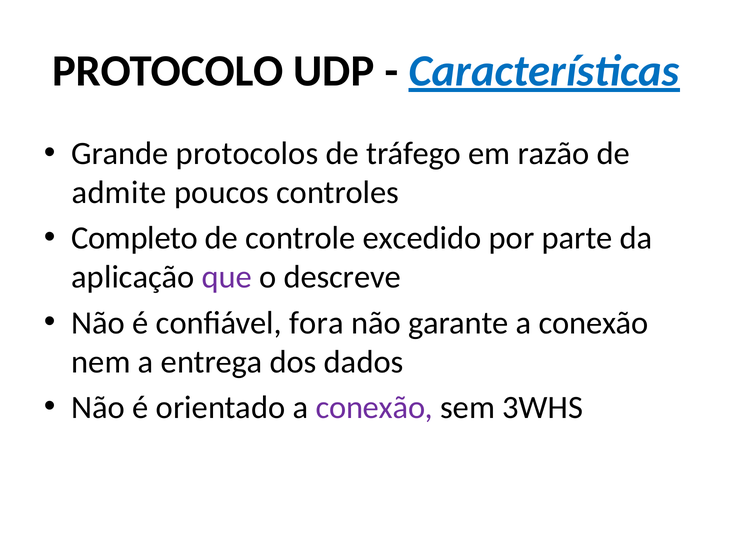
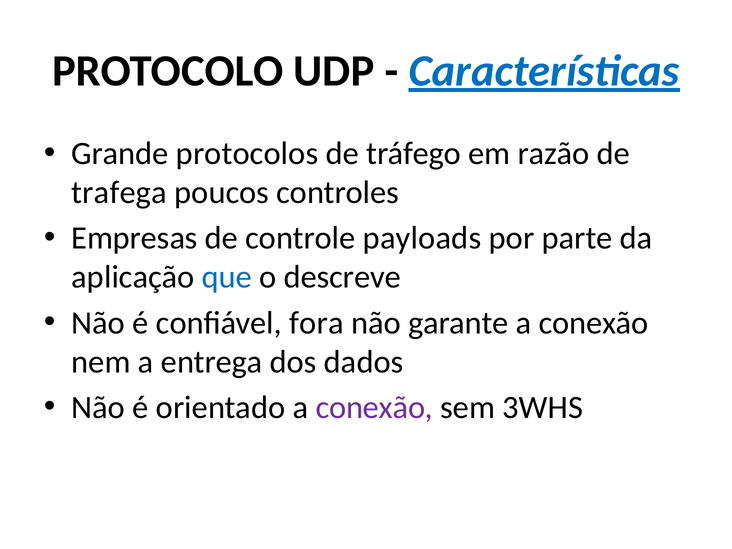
admite: admite -> trafega
Completo: Completo -> Empresas
excedido: excedido -> payloads
que colour: purple -> blue
